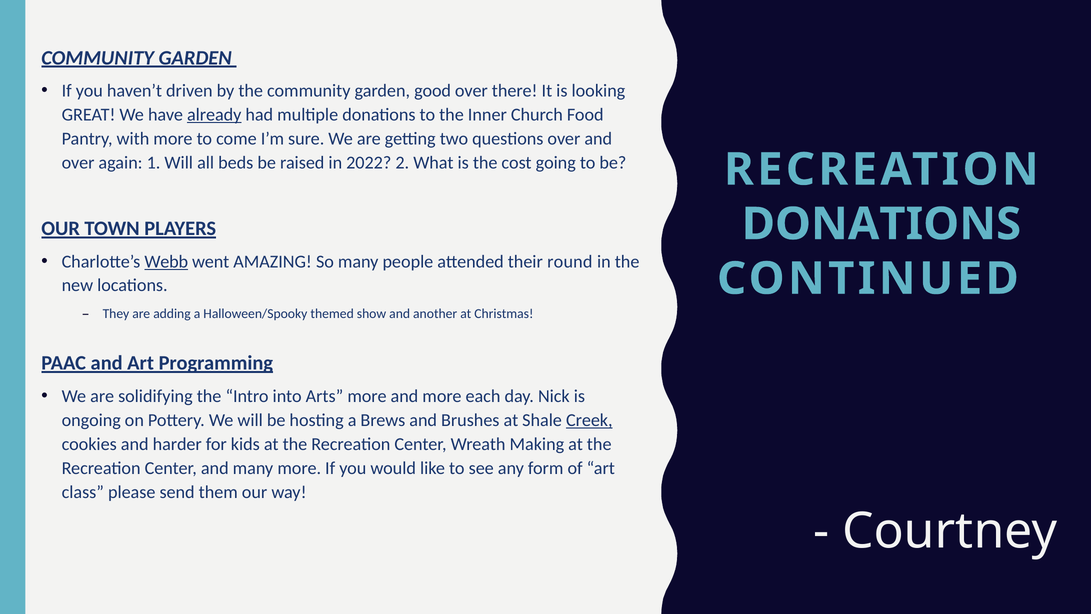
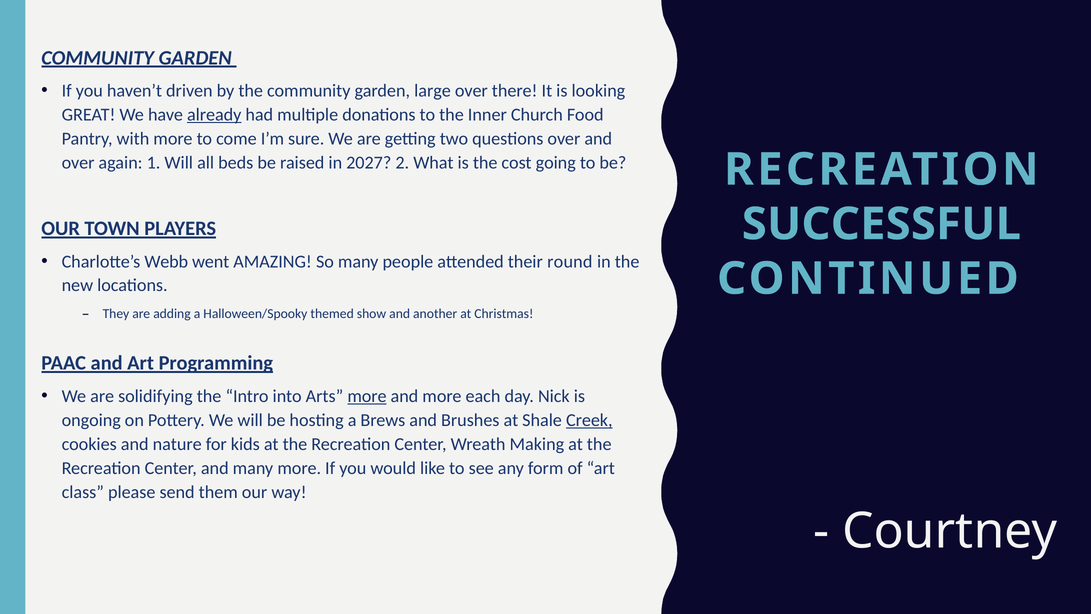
good: good -> large
2022: 2022 -> 2027
DONATIONS at (881, 224): DONATIONS -> SUCCESSFUL
Webb underline: present -> none
more at (367, 396) underline: none -> present
harder: harder -> nature
